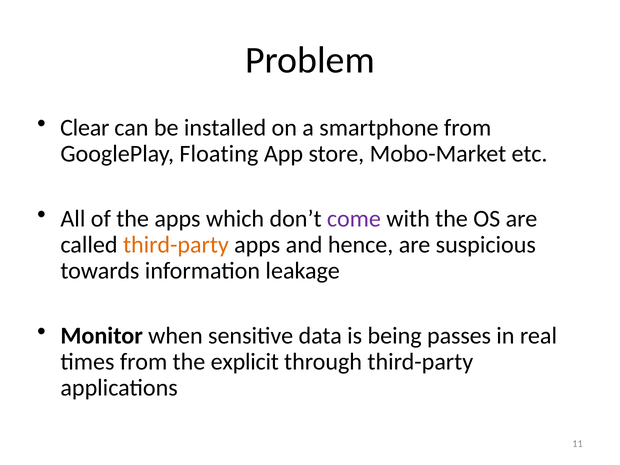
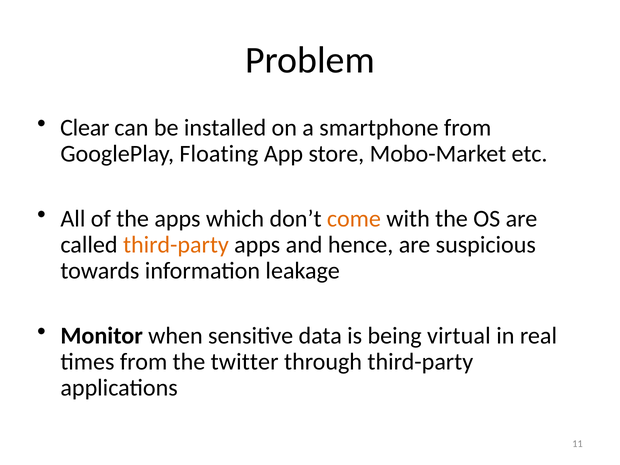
come colour: purple -> orange
passes: passes -> virtual
explicit: explicit -> twitter
